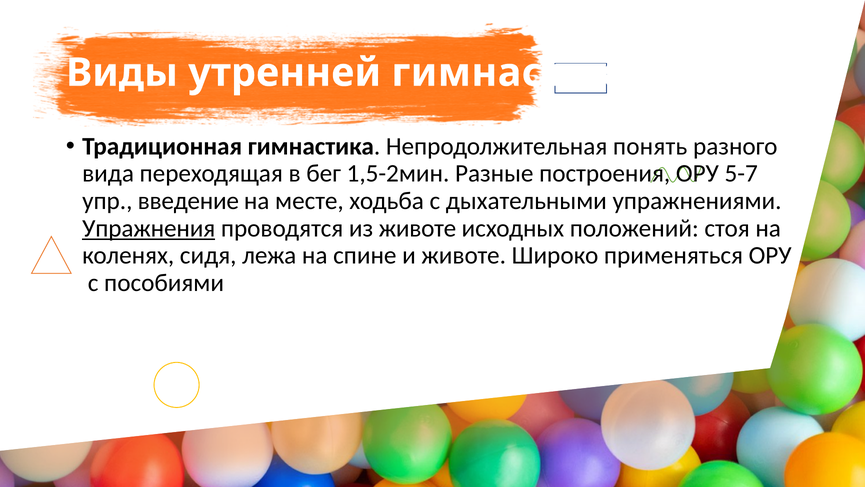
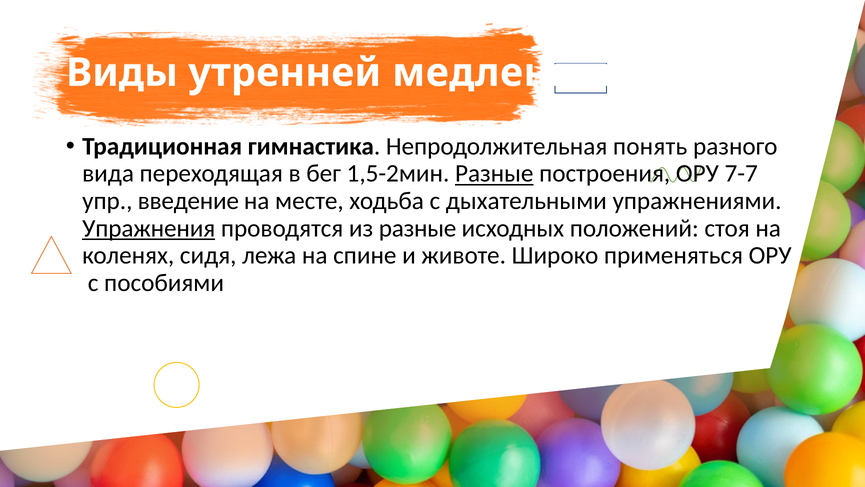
гимнастику: гимнастику -> медленный
Разные at (494, 173) underline: none -> present
5-7: 5-7 -> 7-7
из животе: животе -> разные
